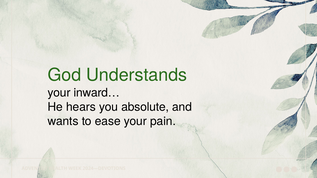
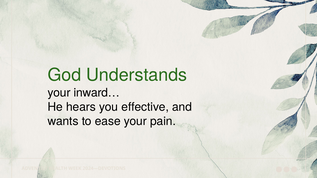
absolute: absolute -> effective
